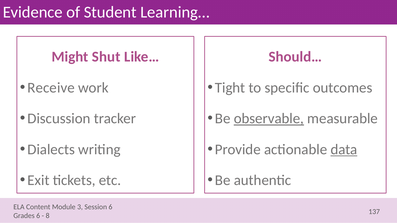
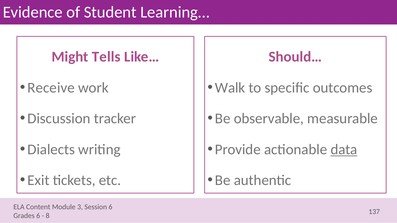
Shut: Shut -> Tells
Tight: Tight -> Walk
observable underline: present -> none
